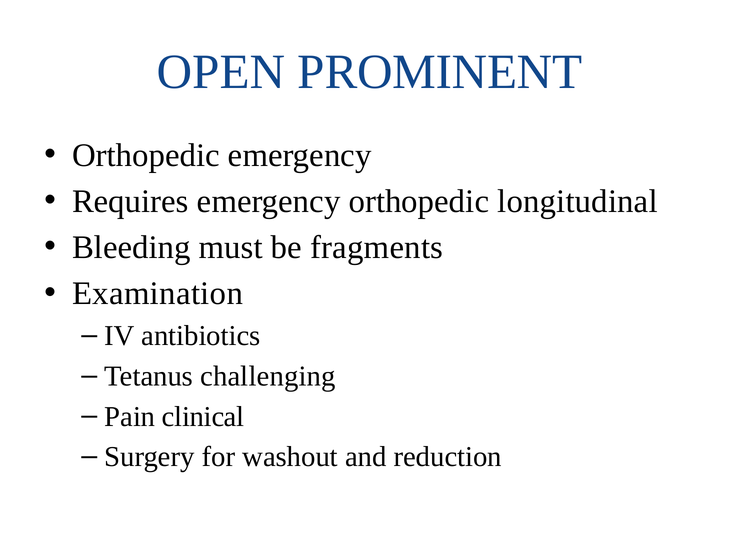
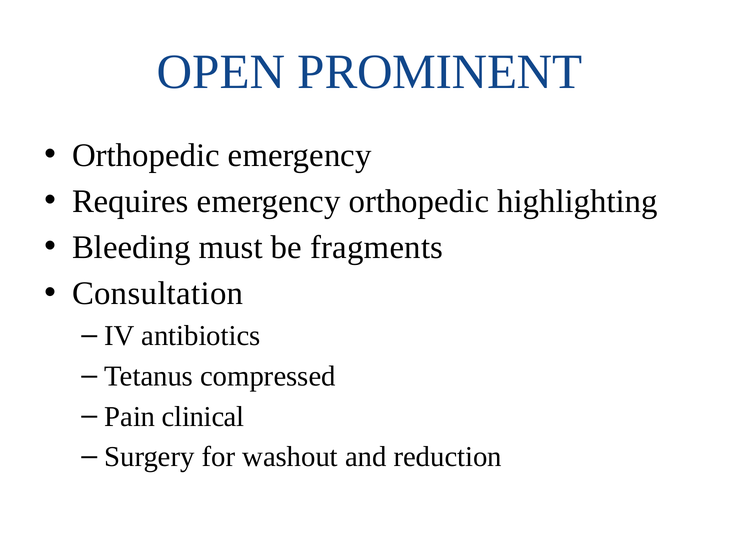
longitudinal: longitudinal -> highlighting
Examination: Examination -> Consultation
challenging: challenging -> compressed
